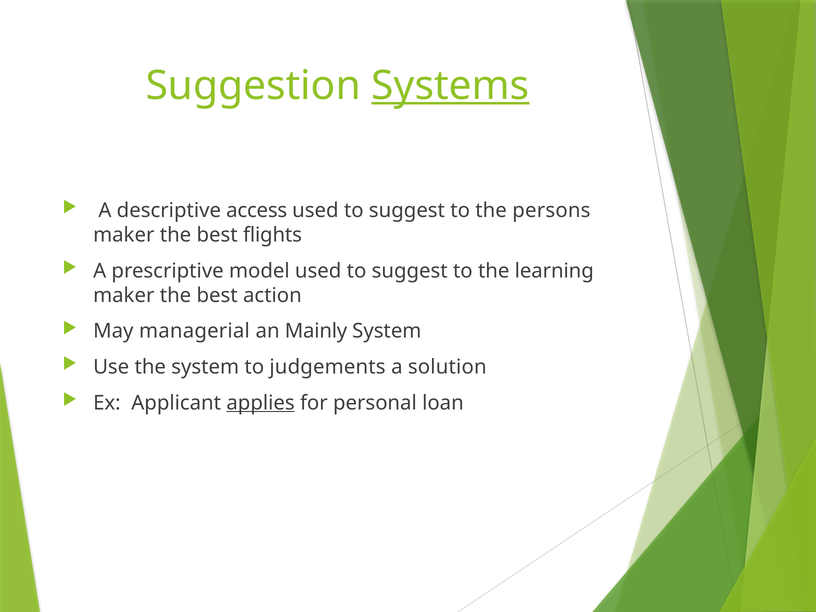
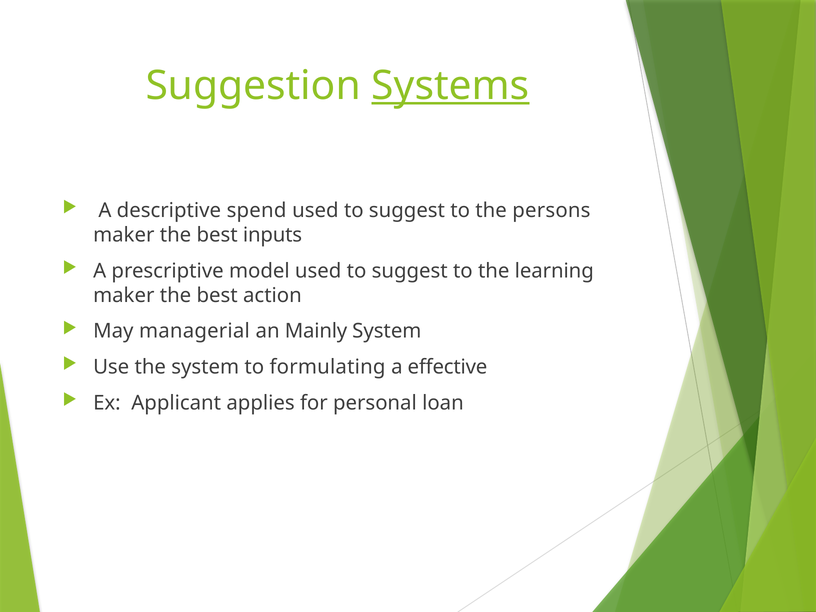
access: access -> spend
flights: flights -> inputs
judgements: judgements -> formulating
solution: solution -> effective
applies underline: present -> none
